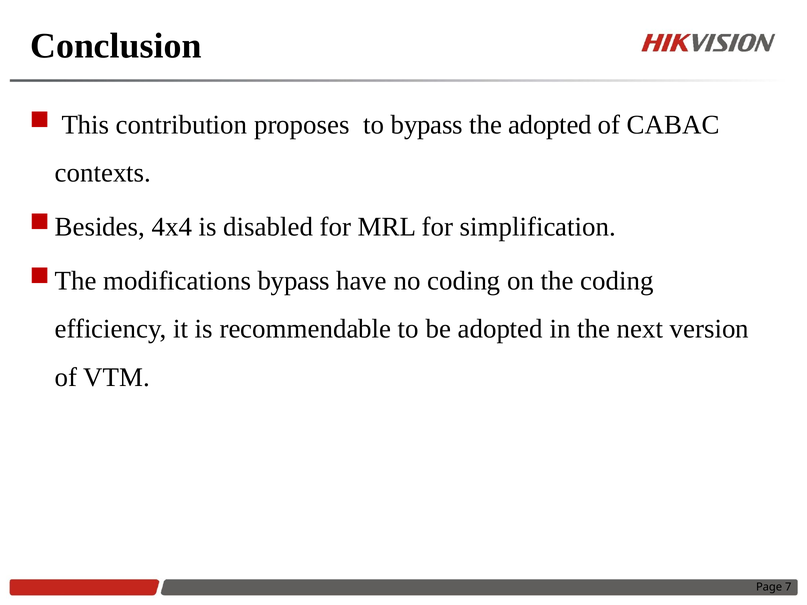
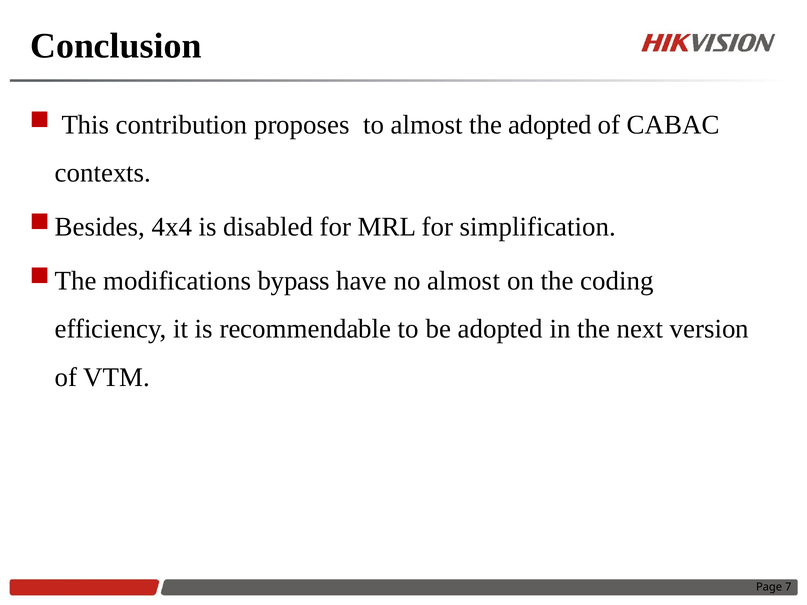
to bypass: bypass -> almost
no coding: coding -> almost
